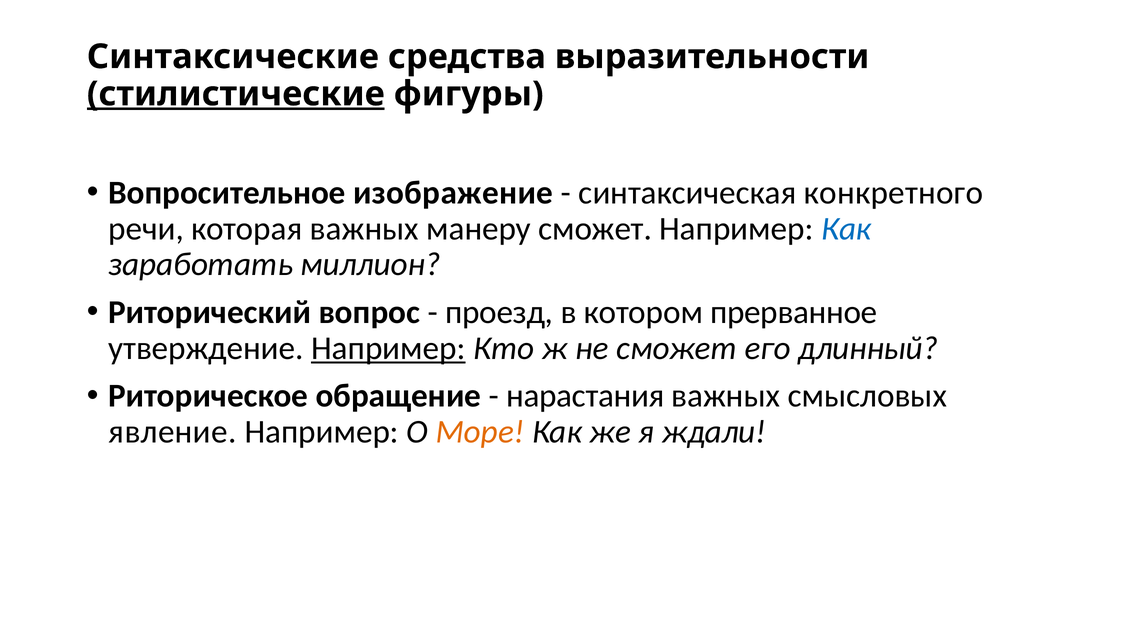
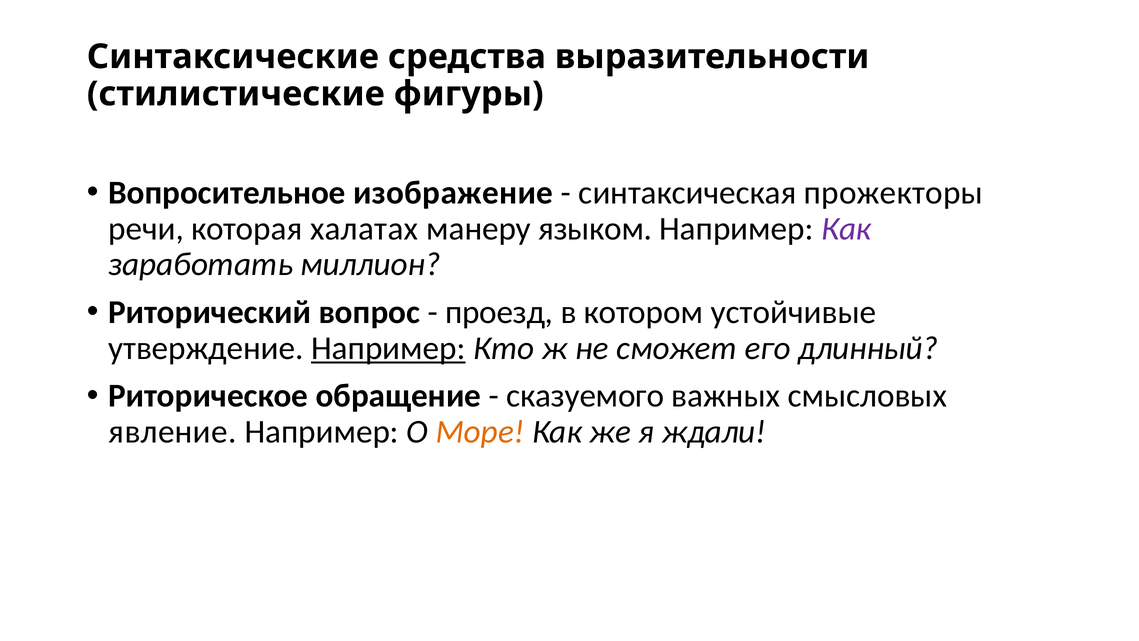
стилистические underline: present -> none
конкретного: конкретного -> прожекторы
которая важных: важных -> халатах
манеру сможет: сможет -> языком
Как at (846, 228) colour: blue -> purple
прерванное: прерванное -> устойчивые
нарастания: нарастания -> сказуемого
